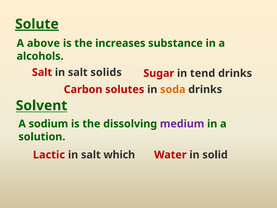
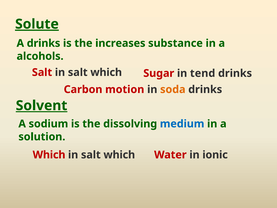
A above: above -> drinks
Salt in salt solids: solids -> which
solutes: solutes -> motion
Solvent underline: none -> present
medium colour: purple -> blue
Lactic at (49, 155): Lactic -> Which
solid: solid -> ionic
